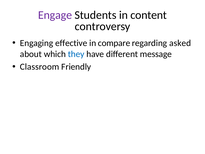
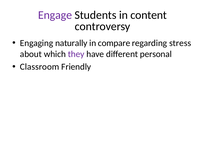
effective: effective -> naturally
asked: asked -> stress
they colour: blue -> purple
message: message -> personal
